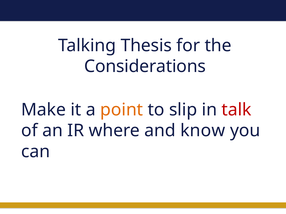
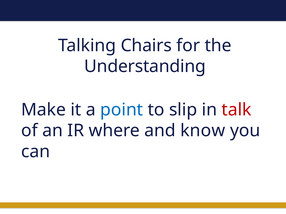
Thesis: Thesis -> Chairs
Considerations: Considerations -> Understanding
point colour: orange -> blue
